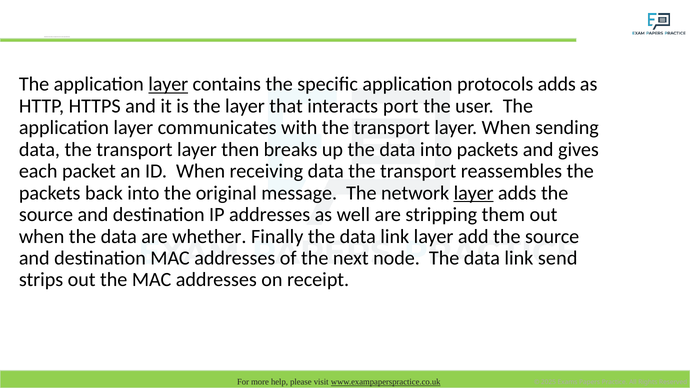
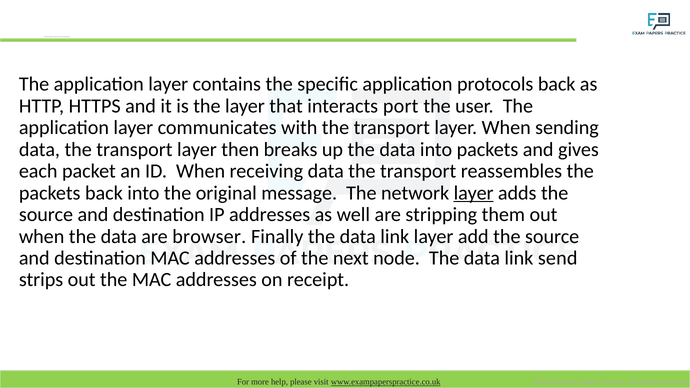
layer at (168, 84) underline: present -> none
protocols adds: adds -> back
whether: whether -> browser
